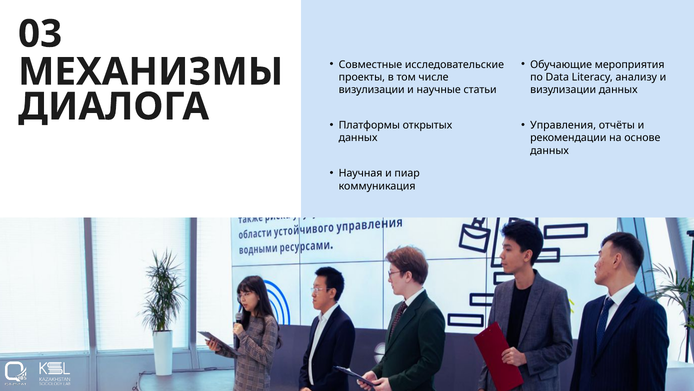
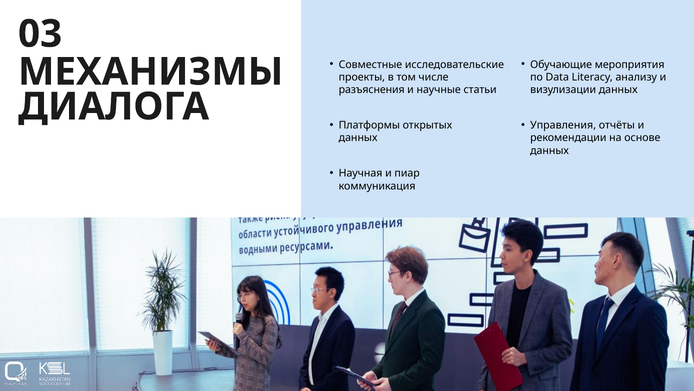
визулизации at (372, 90): визулизации -> разъяснения
